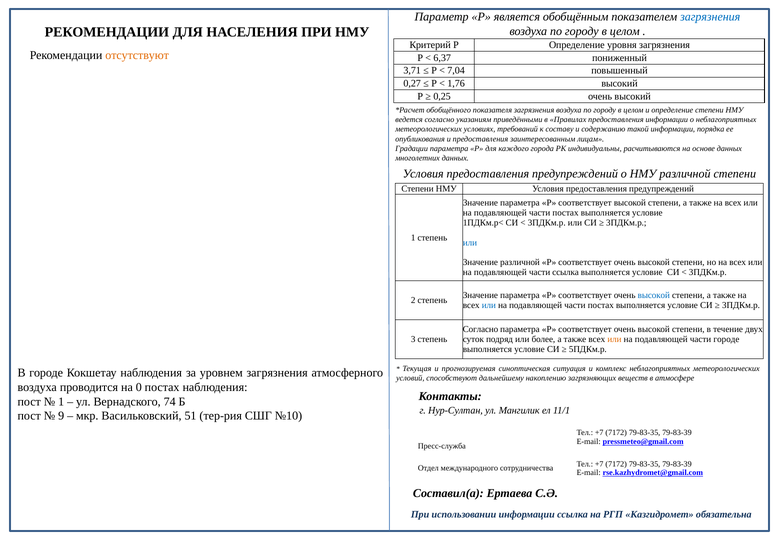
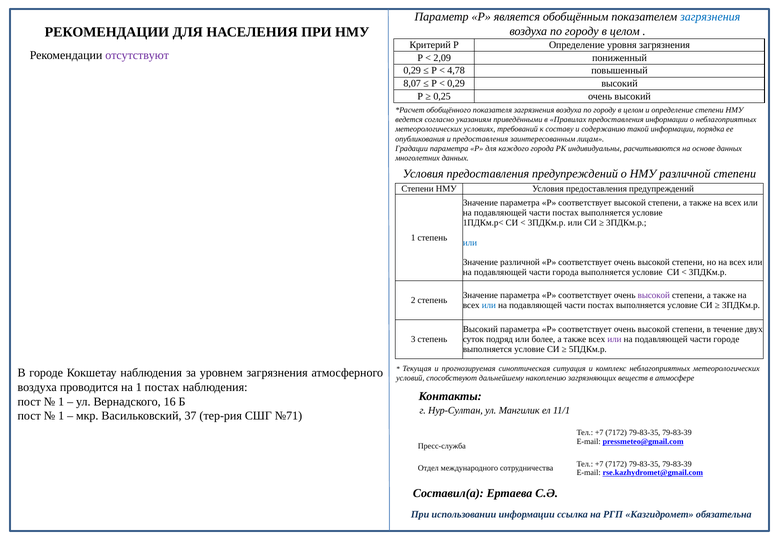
отсутствуют colour: orange -> purple
6,37: 6,37 -> 2,09
3,71 at (412, 70): 3,71 -> 0,29
7,04: 7,04 -> 4,78
0,27: 0,27 -> 8,07
1,76 at (456, 83): 1,76 -> 0,29
части ссылка: ссылка -> города
высокой at (654, 295) colour: blue -> purple
Согласно at (480, 329): Согласно -> Высокий
или at (614, 339) colour: orange -> purple
на 0: 0 -> 1
74: 74 -> 16
9 at (61, 415): 9 -> 1
51: 51 -> 37
№10: №10 -> №71
